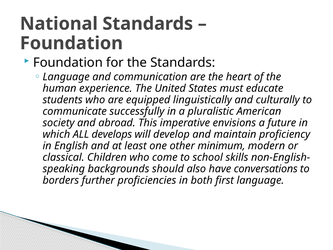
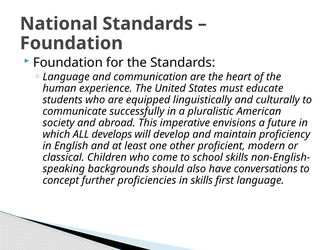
minimum: minimum -> proficient
borders: borders -> concept
in both: both -> skills
